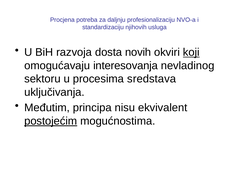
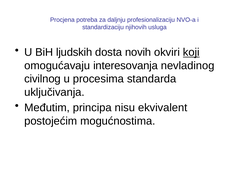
razvoja: razvoja -> ljudskih
sektoru: sektoru -> civilnog
sredstava: sredstava -> standarda
postojećim underline: present -> none
